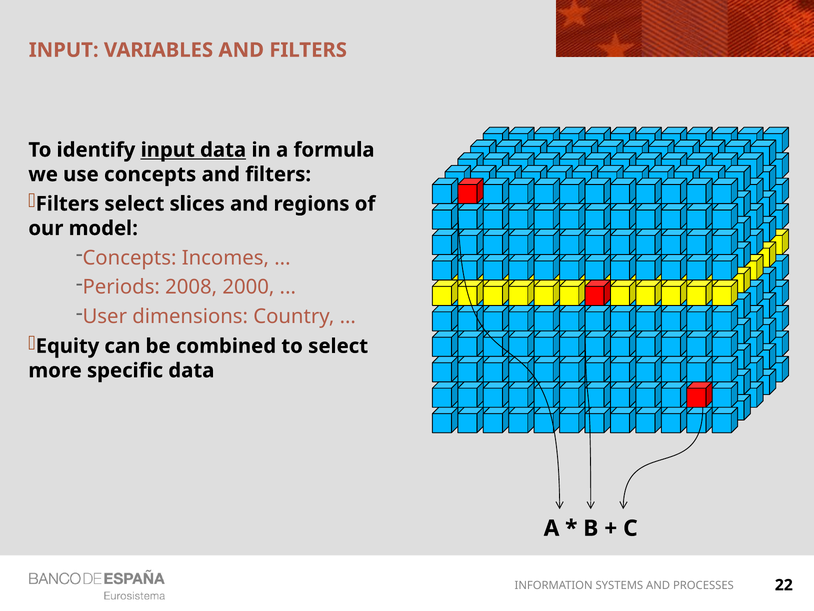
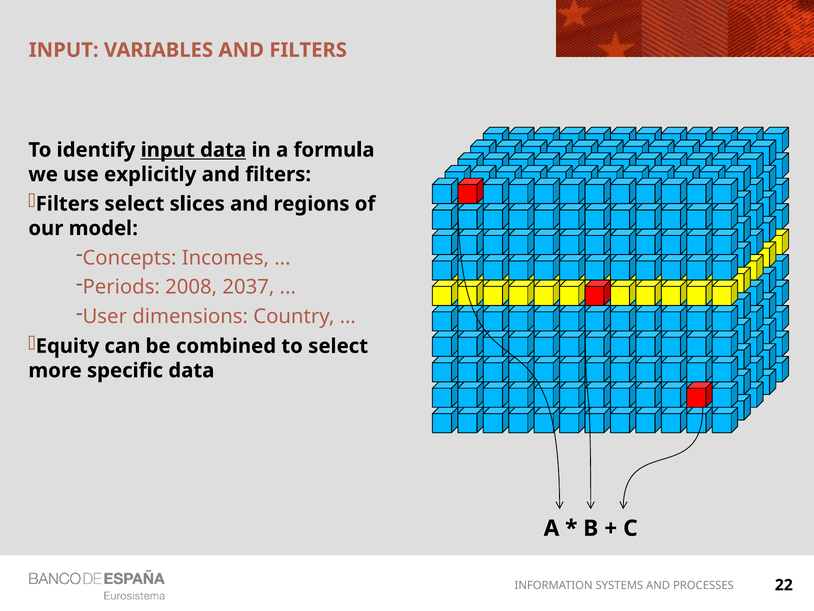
use concepts: concepts -> explicitly
2000: 2000 -> 2037
